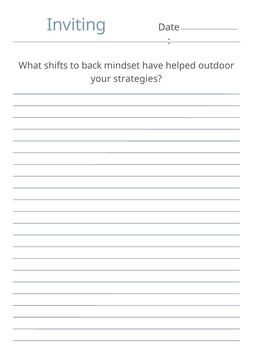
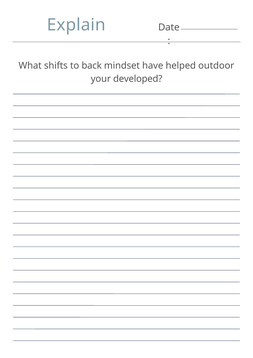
Inviting: Inviting -> Explain
strategies: strategies -> developed
